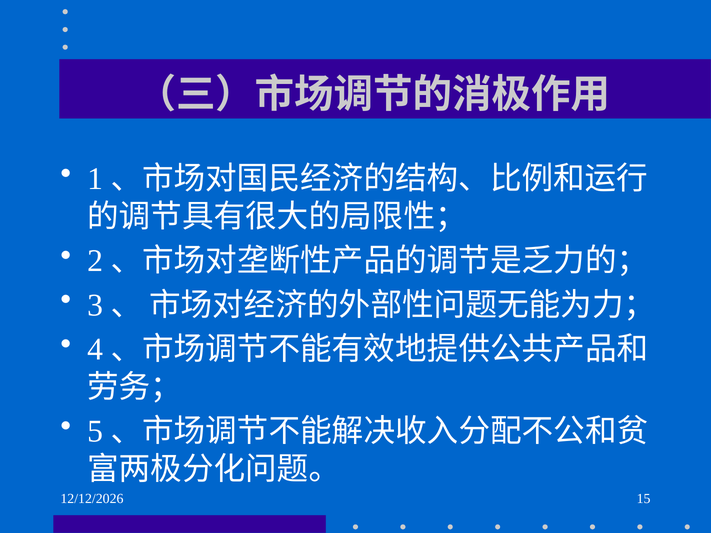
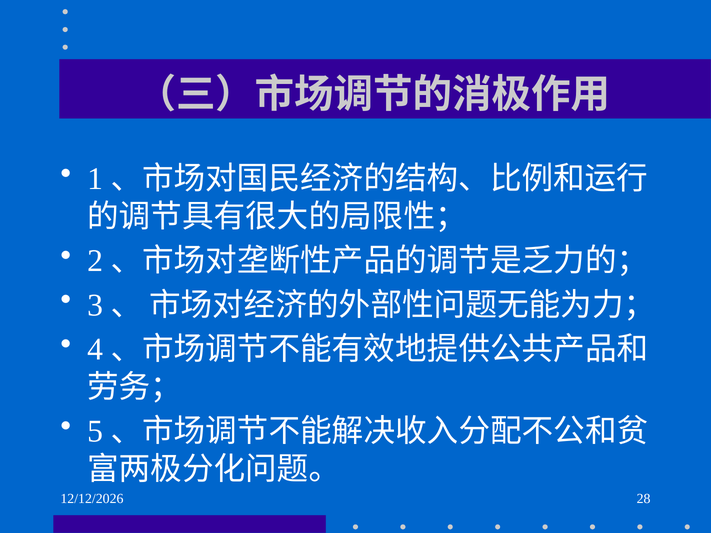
15: 15 -> 28
